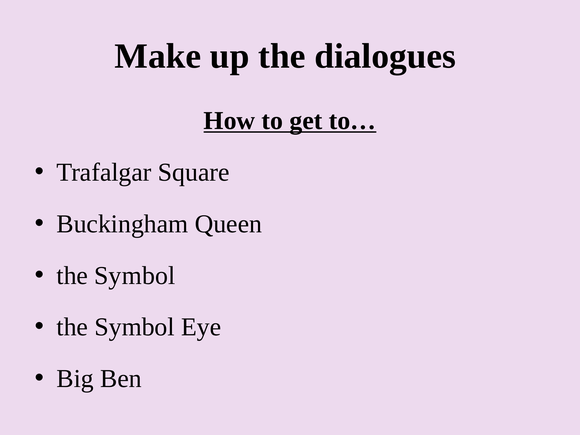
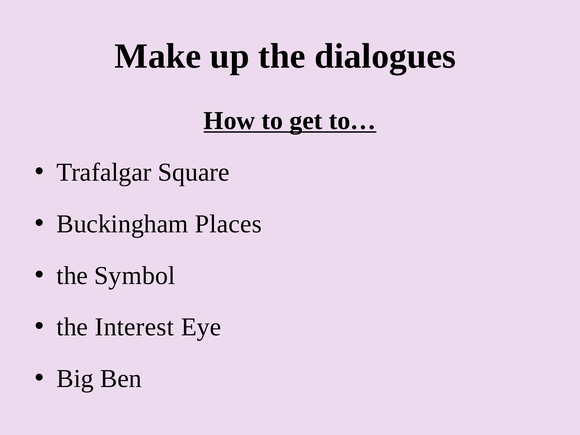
Queen: Queen -> Places
Symbol at (135, 327): Symbol -> Interest
